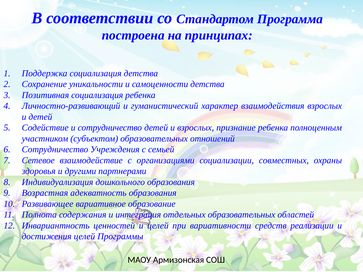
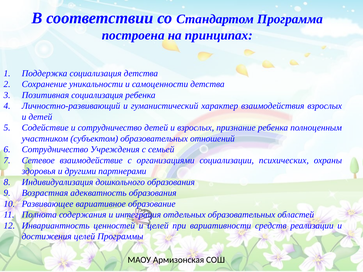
совместных: совместных -> психических
